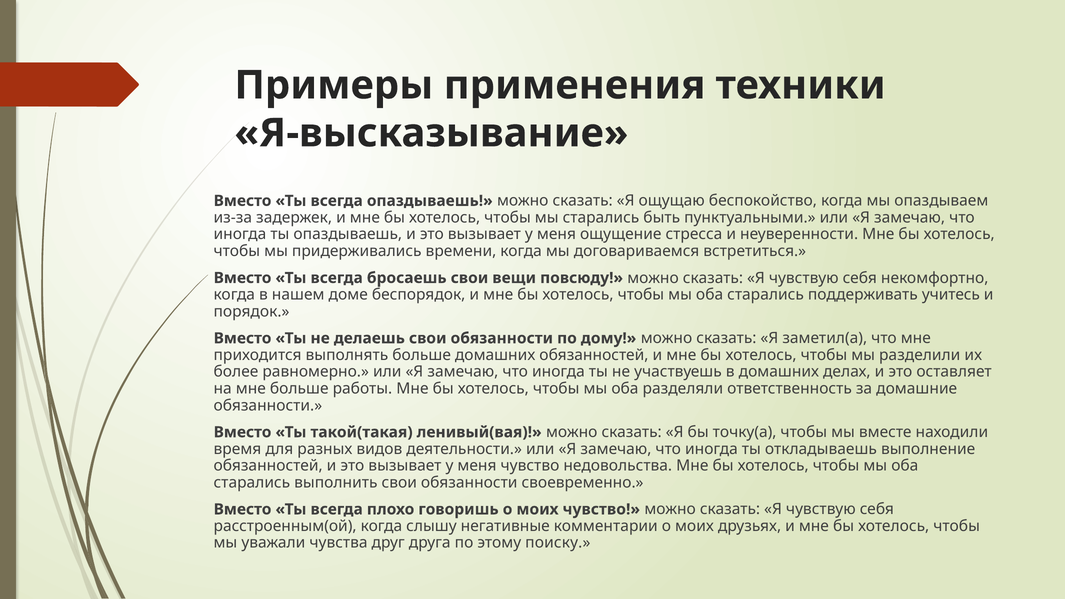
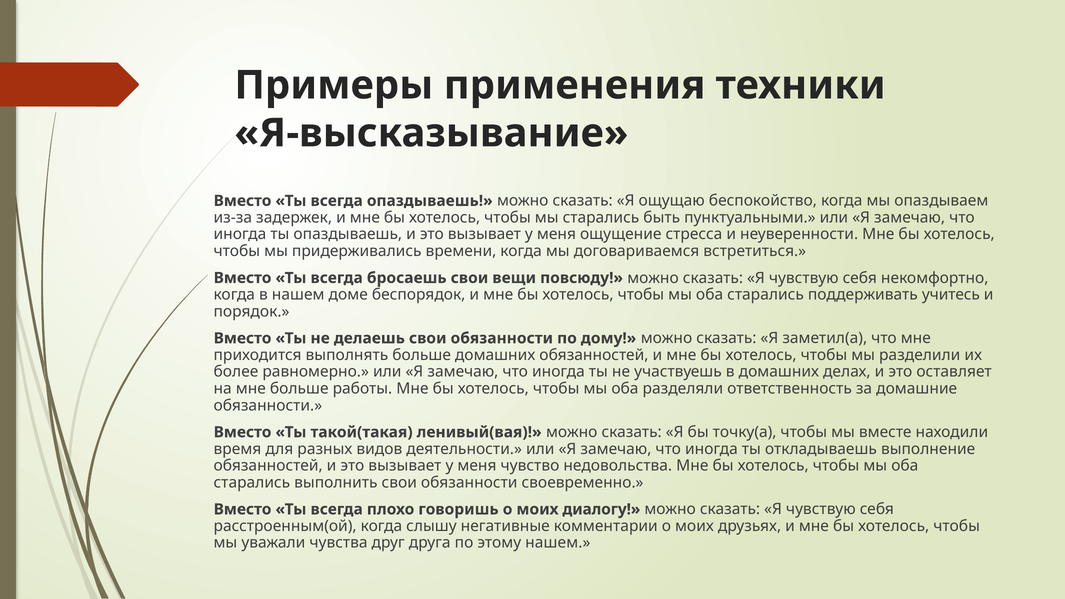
моих чувство: чувство -> диалогу
этому поиску: поиску -> нашем
